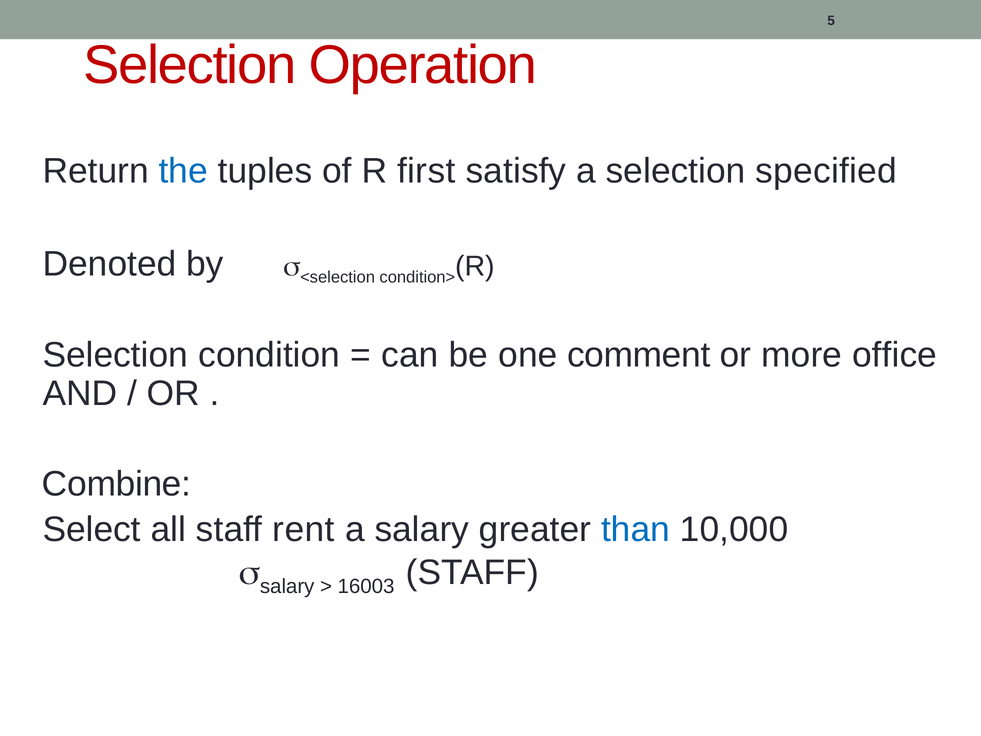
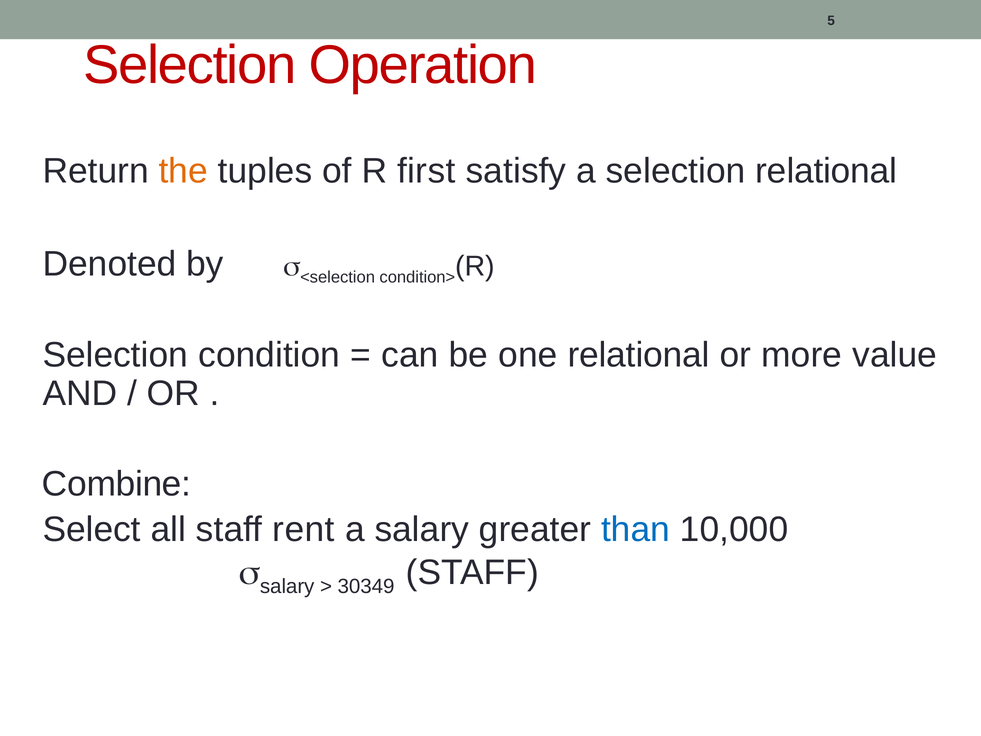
the colour: blue -> orange
selection specified: specified -> relational
one comment: comment -> relational
office: office -> value
16003: 16003 -> 30349
